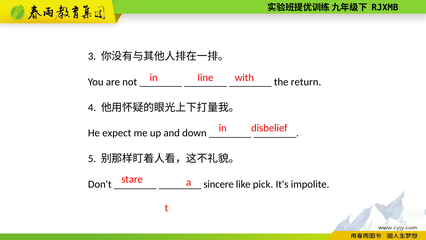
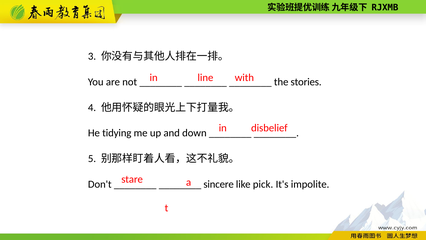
return: return -> stories
expect: expect -> tidying
